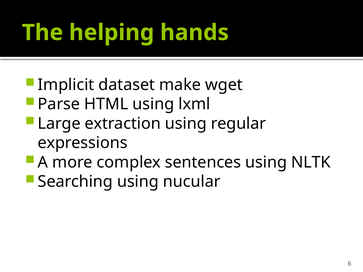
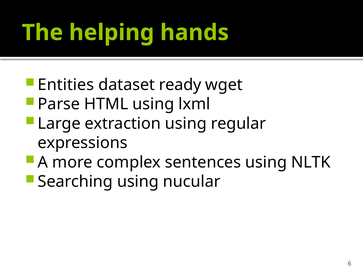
Implicit: Implicit -> Entities
make: make -> ready
